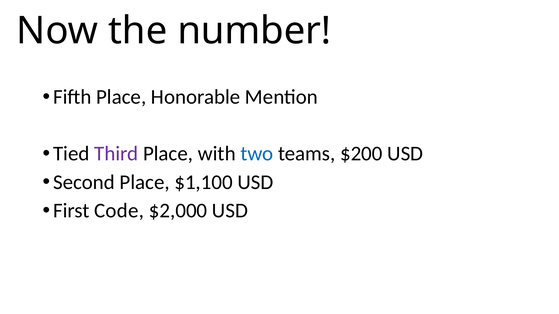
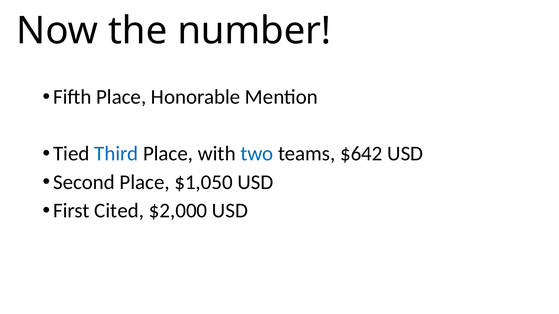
Third colour: purple -> blue
$200: $200 -> $642
$1,100: $1,100 -> $1,050
Code: Code -> Cited
